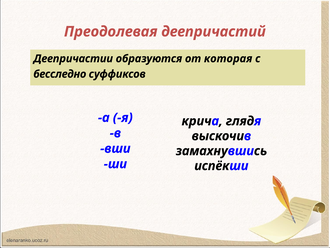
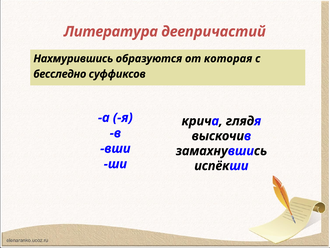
Преодолевая: Преодолевая -> Литература
Деепричастии: Деепричастии -> Нахмурившись
